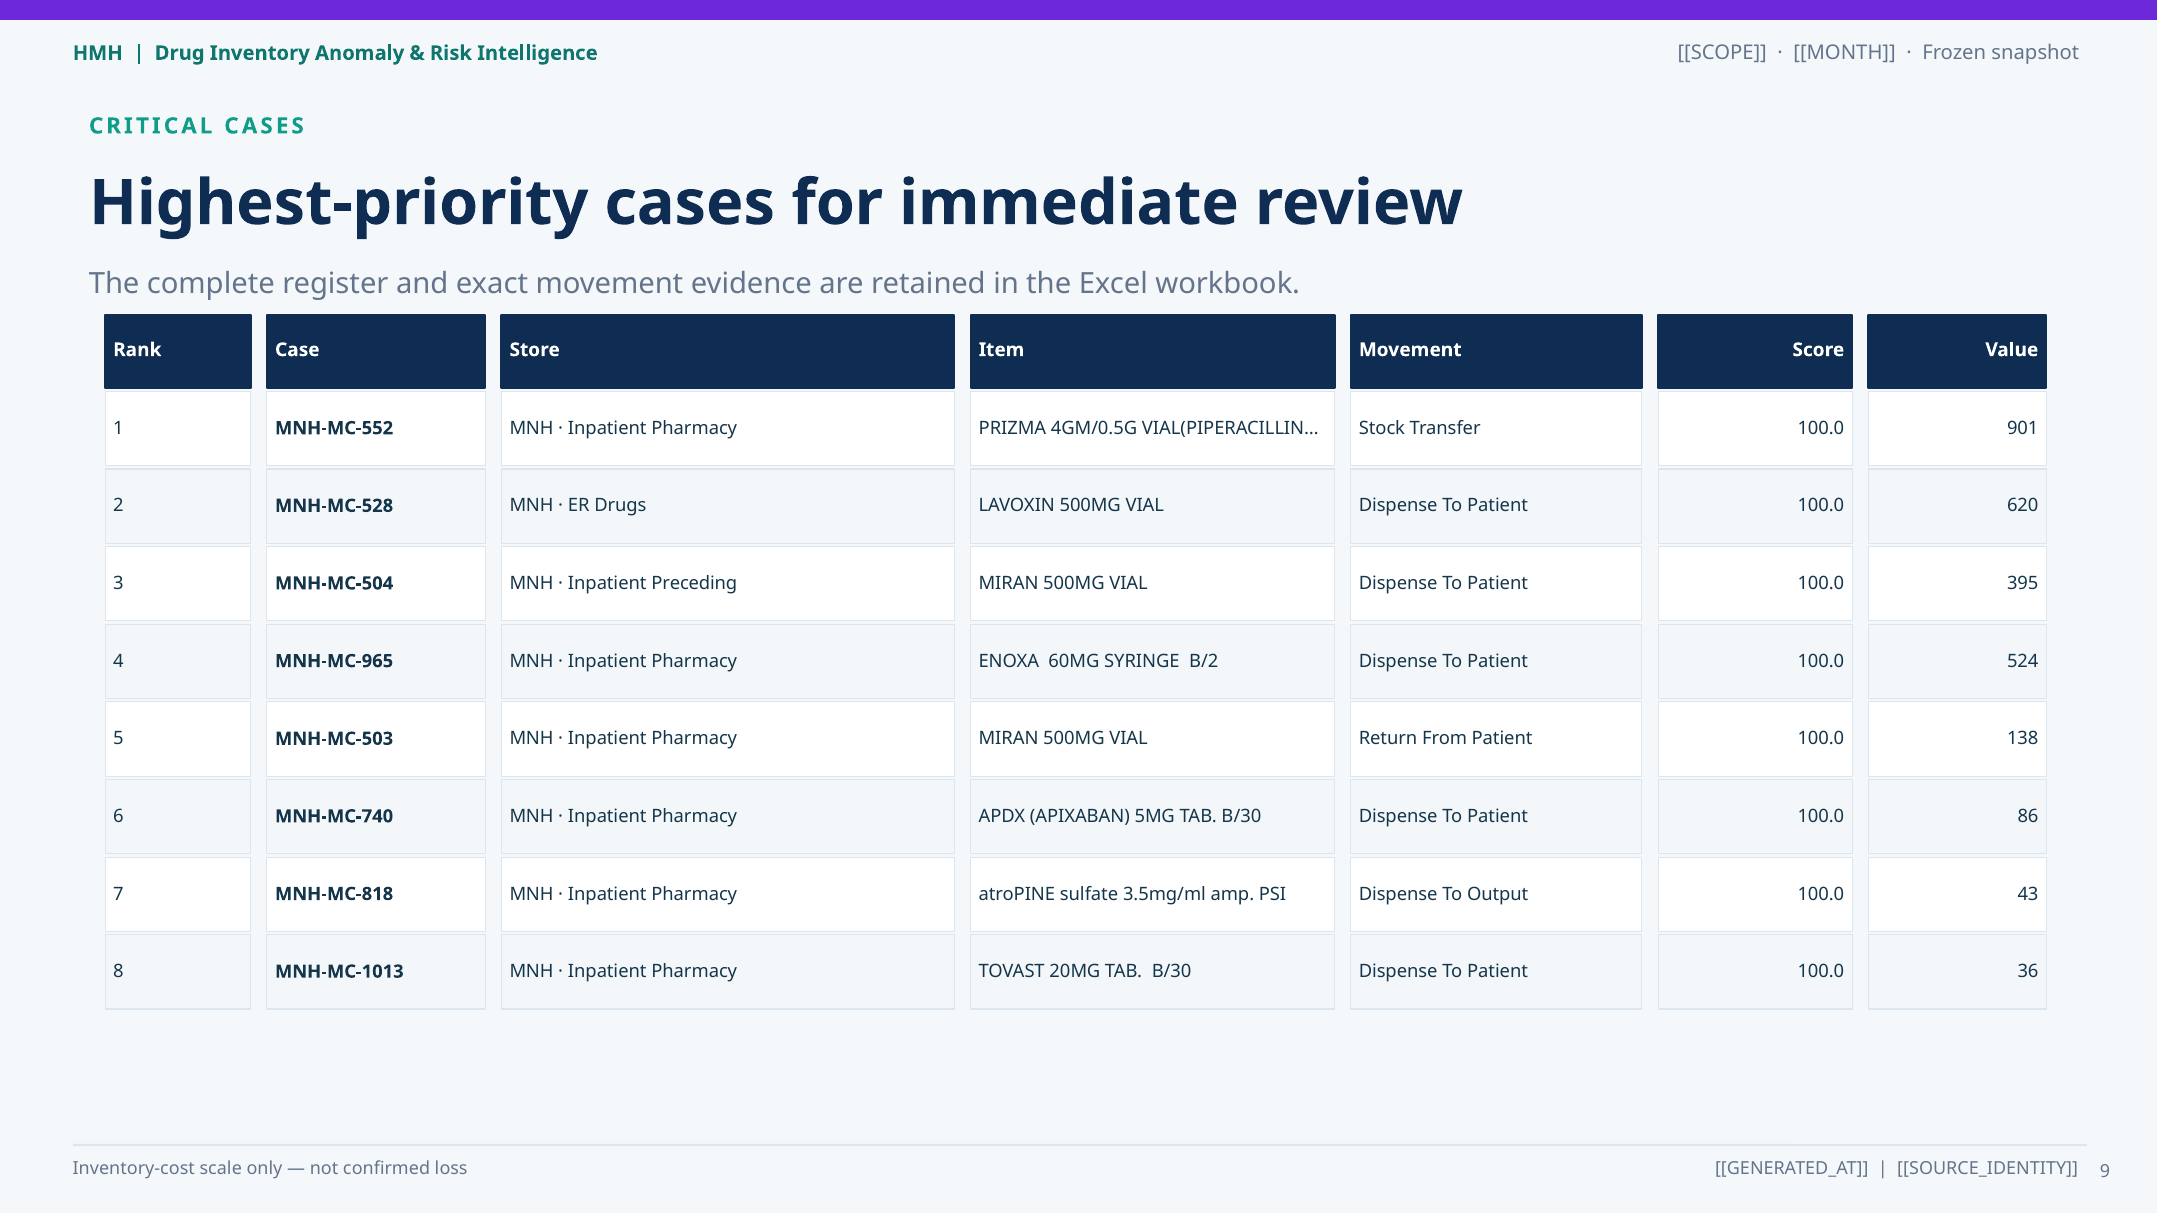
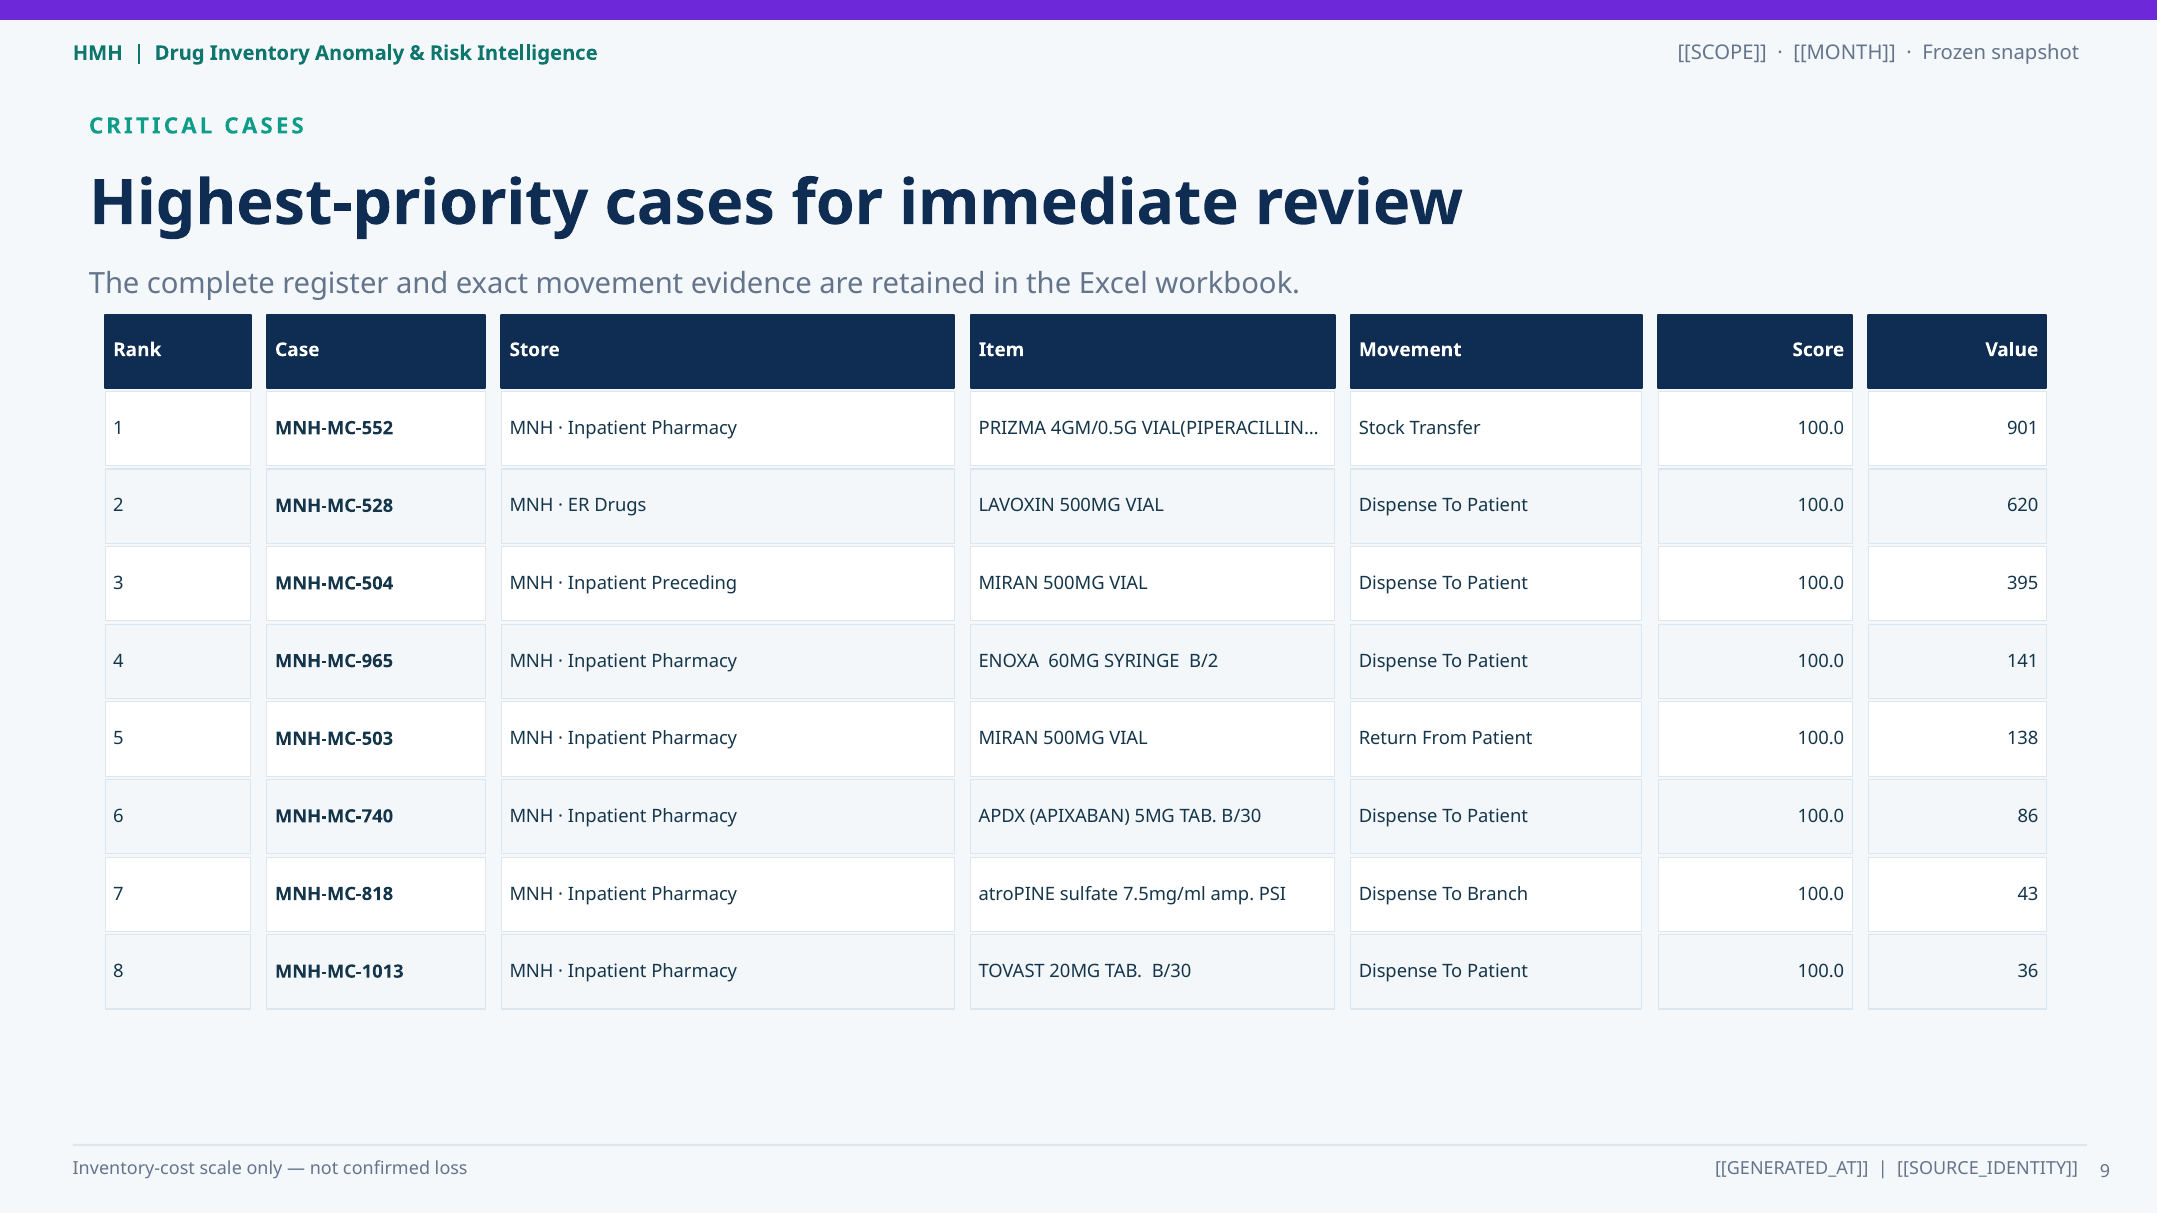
524: 524 -> 141
3.5mg/ml: 3.5mg/ml -> 7.5mg/ml
Output: Output -> Branch
